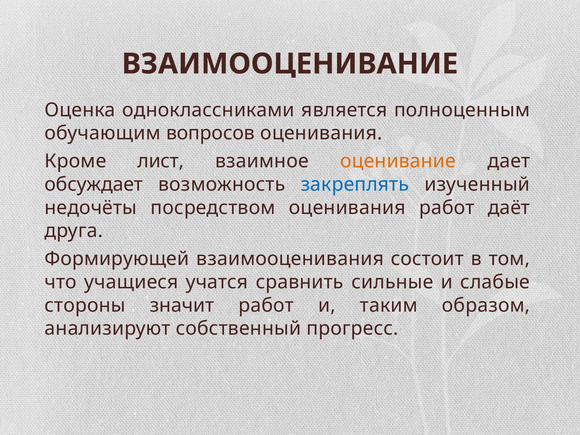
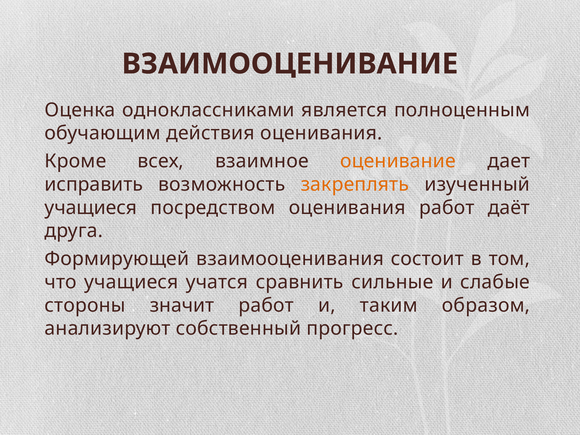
вопросов: вопросов -> действия
лист: лист -> всех
обсуждает: обсуждает -> исправить
закреплять colour: blue -> orange
недочёты at (91, 208): недочёты -> учащиеся
